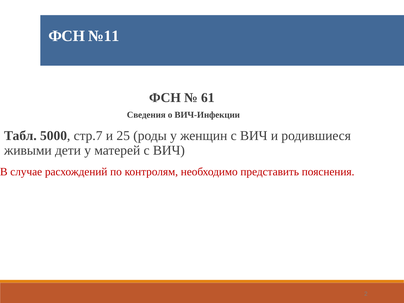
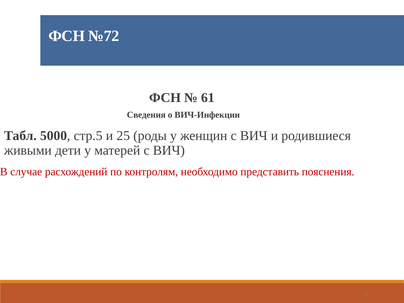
№11: №11 -> №72
стр.7: стр.7 -> стр.5
